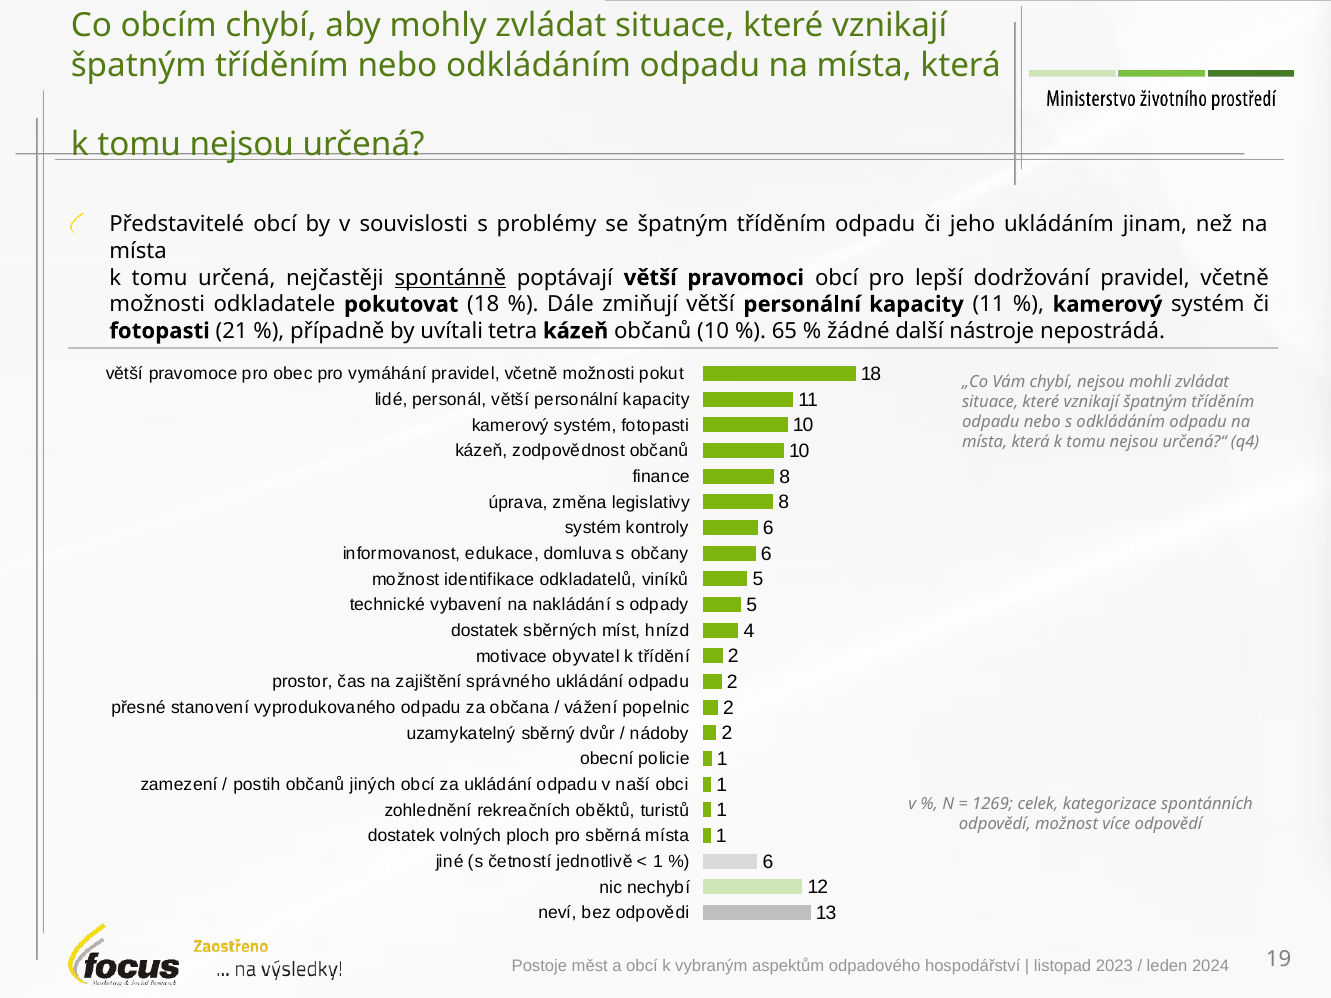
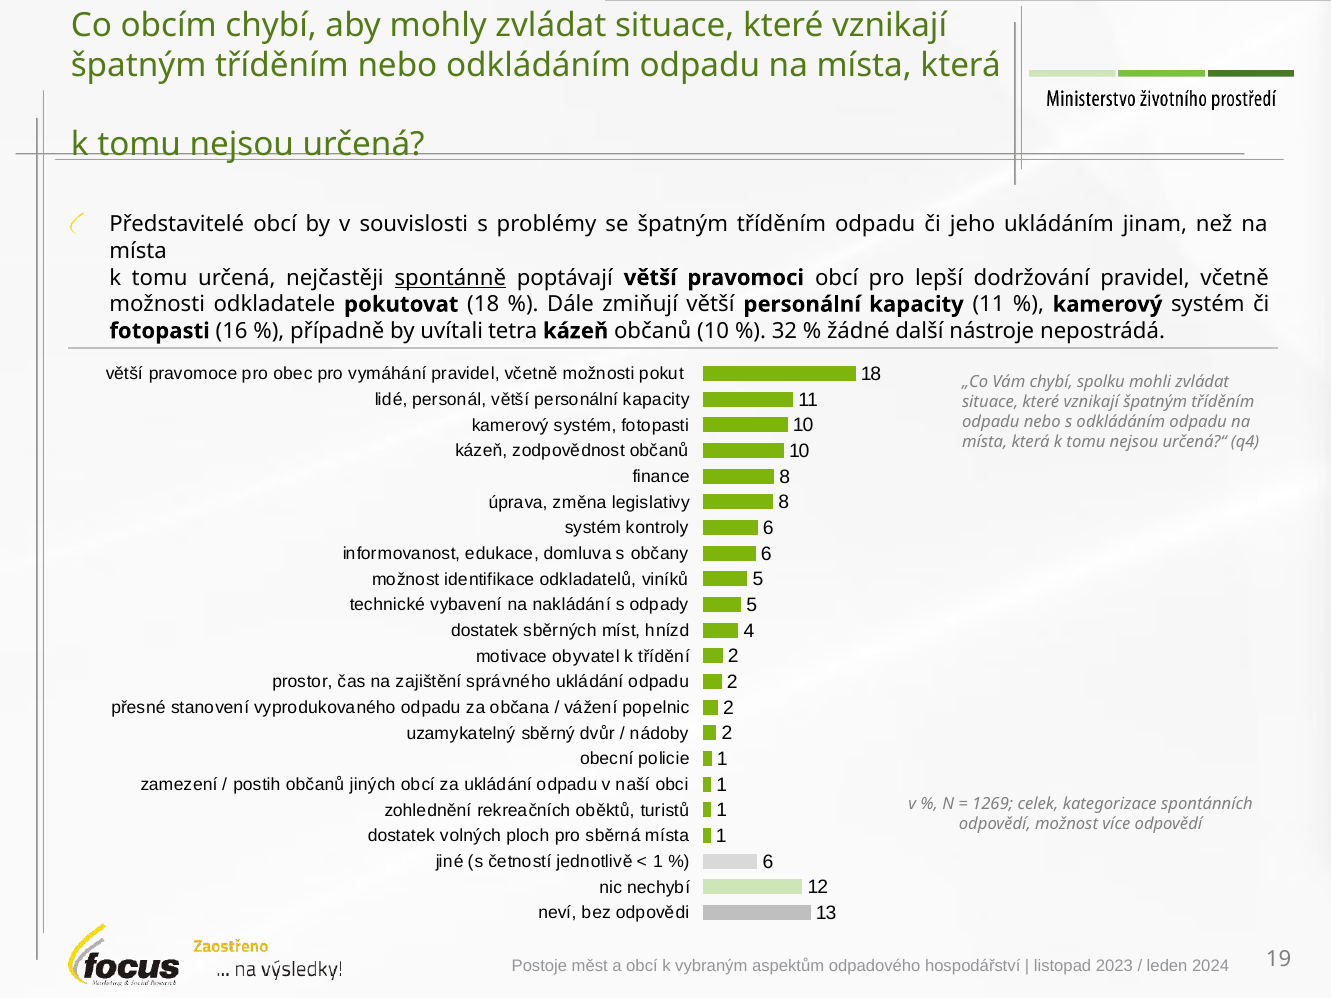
21: 21 -> 16
65: 65 -> 32
chybí nejsou: nejsou -> spolku
